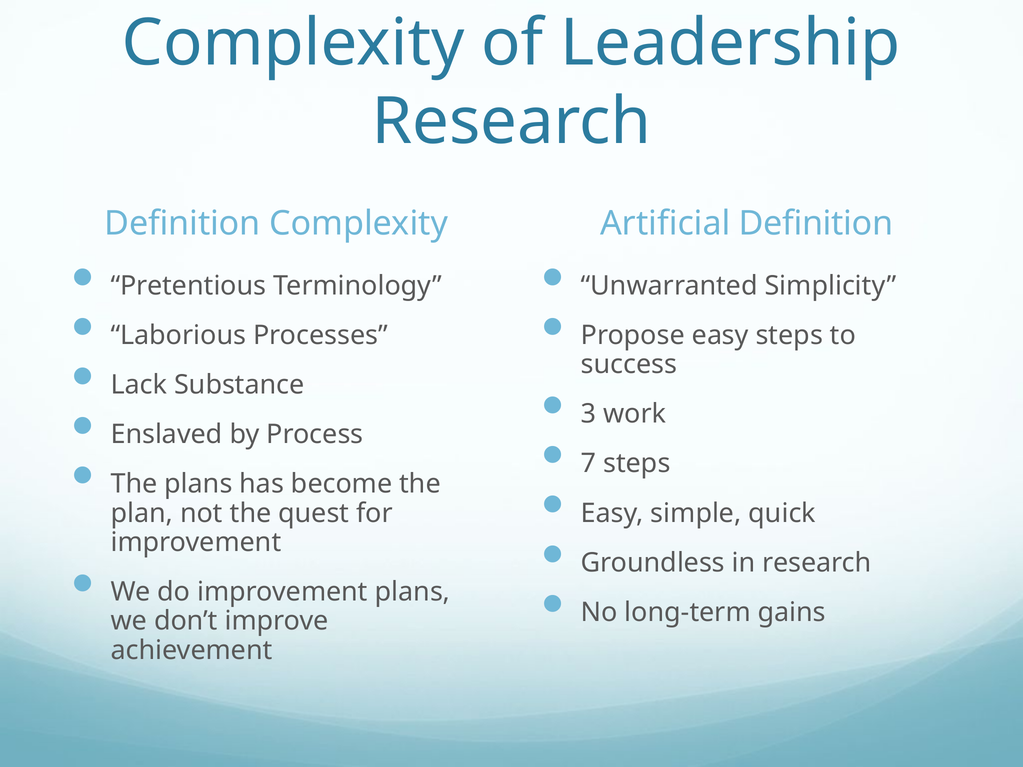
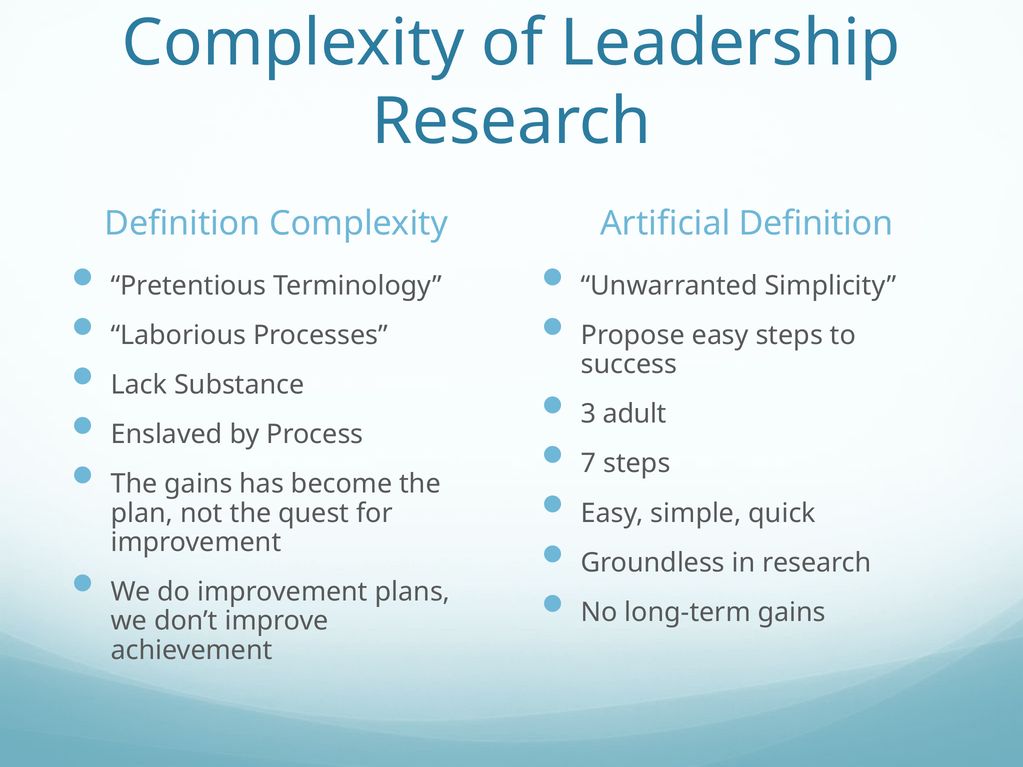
work: work -> adult
The plans: plans -> gains
